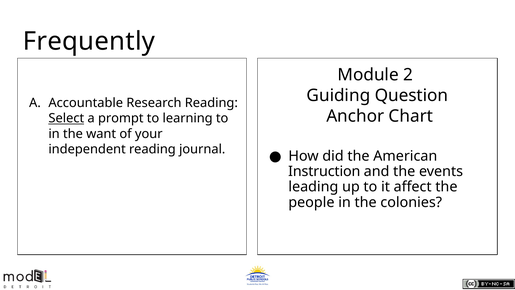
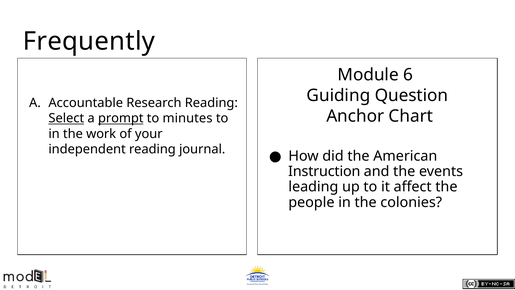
2: 2 -> 6
prompt underline: none -> present
learning: learning -> minutes
want: want -> work
